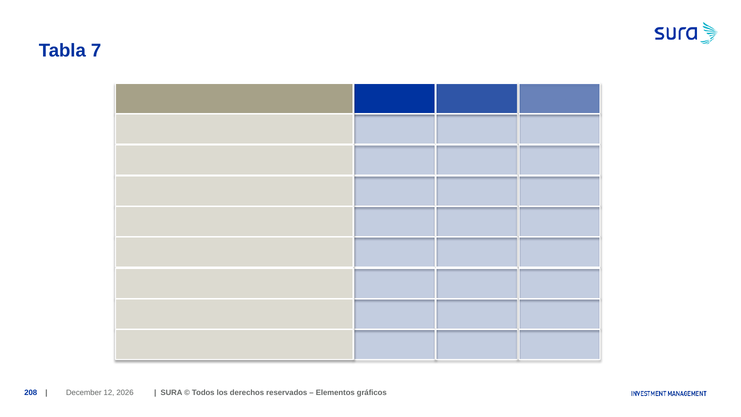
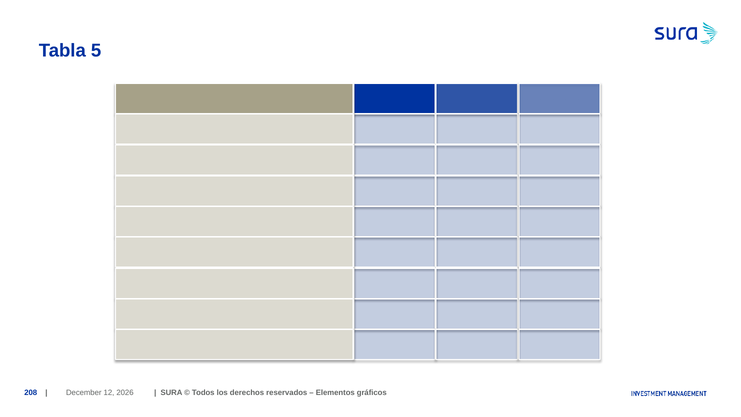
7: 7 -> 5
